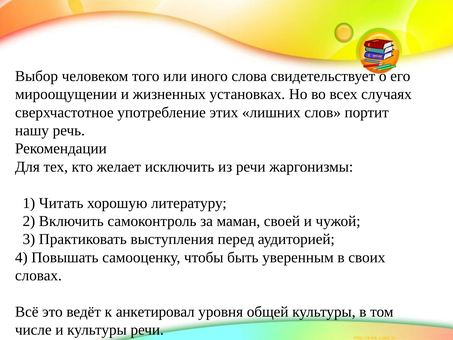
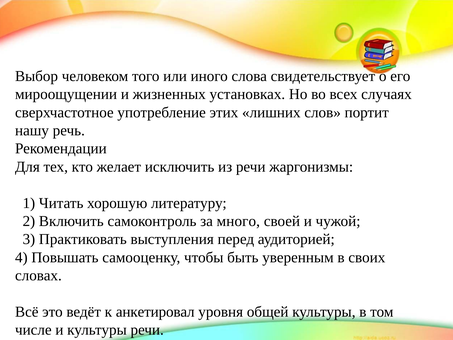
маман: маман -> много
